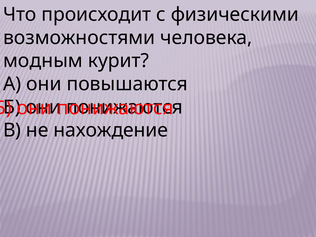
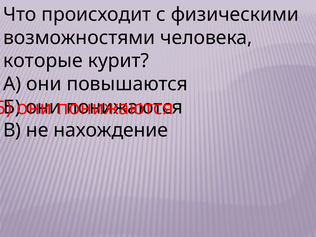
модным: модным -> которые
